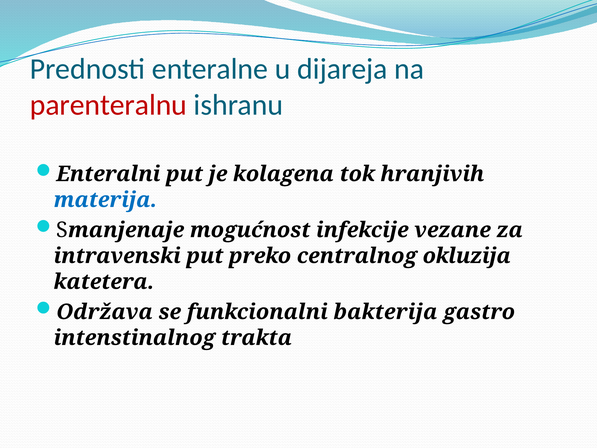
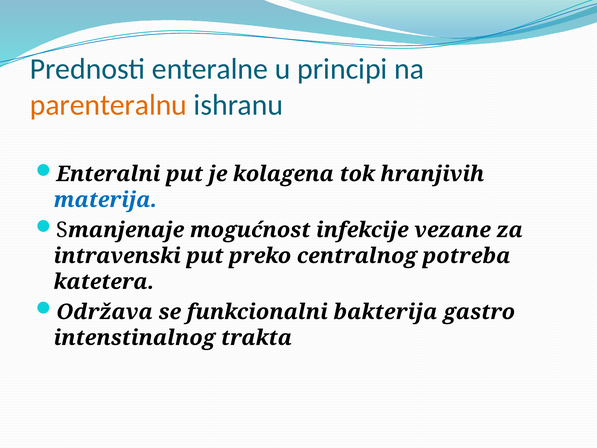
dijareja: dijareja -> principi
parenteralnu colour: red -> orange
okluzija: okluzija -> potreba
